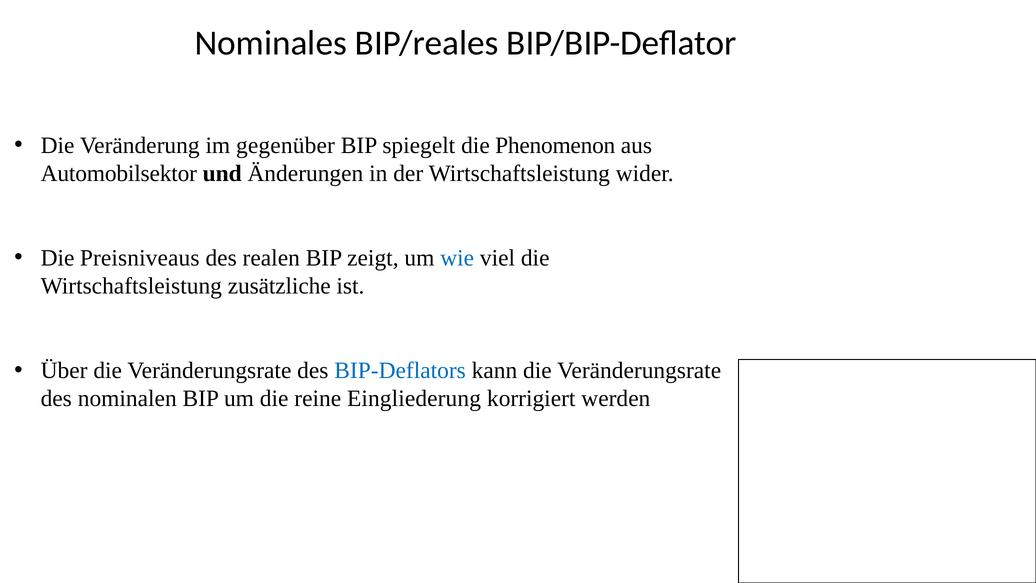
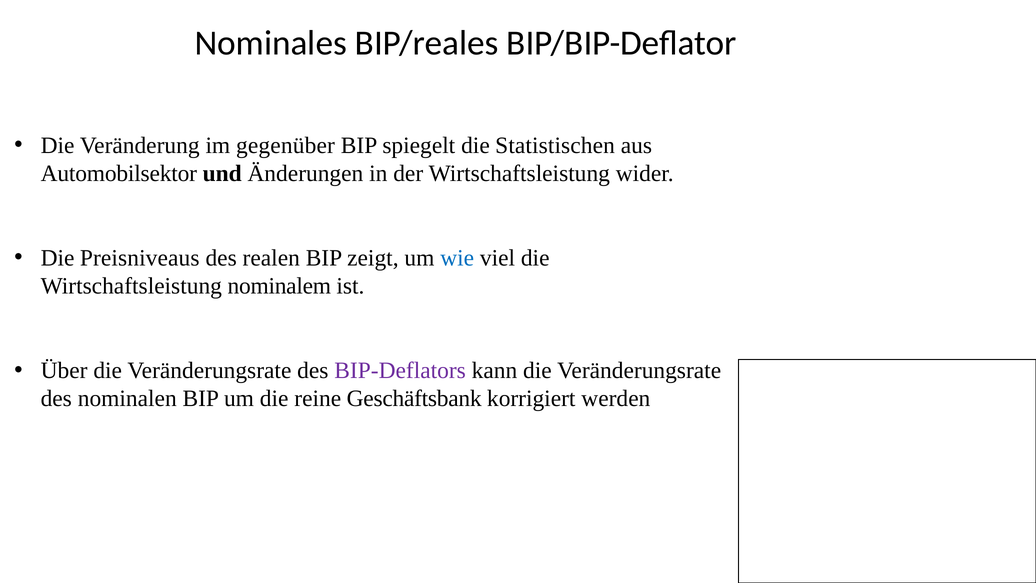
Phenomenon: Phenomenon -> Statistischen
zusätzliche: zusätzliche -> nominalem
BIP-Deflators colour: blue -> purple
Eingliederung: Eingliederung -> Geschäftsbank
